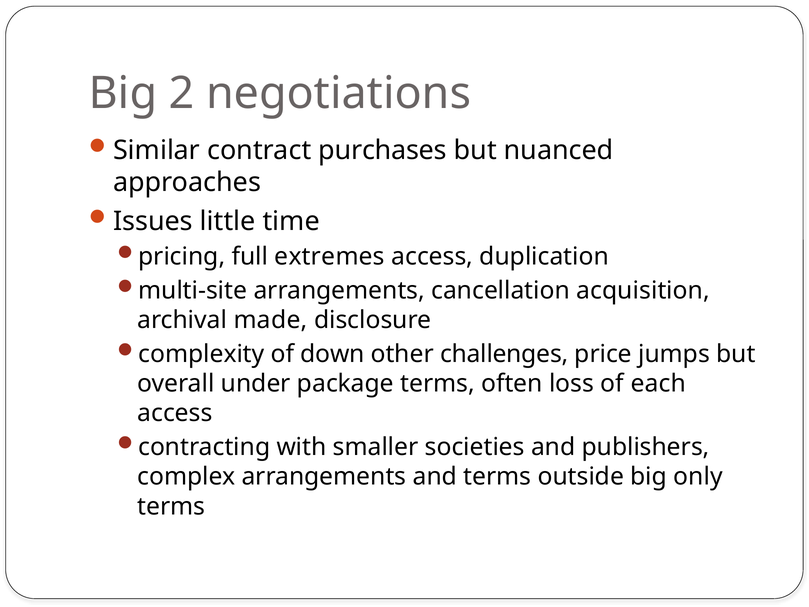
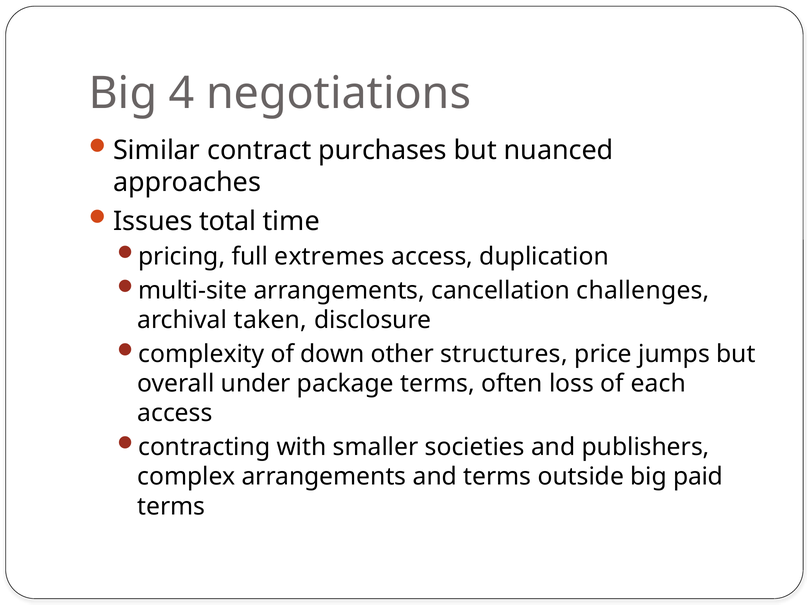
2: 2 -> 4
little: little -> total
acquisition: acquisition -> challenges
made: made -> taken
challenges: challenges -> structures
only: only -> paid
